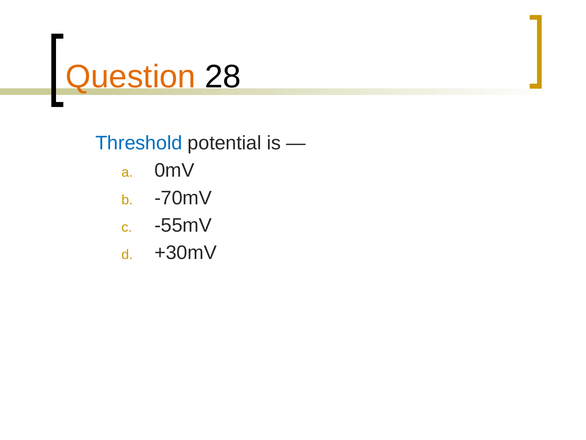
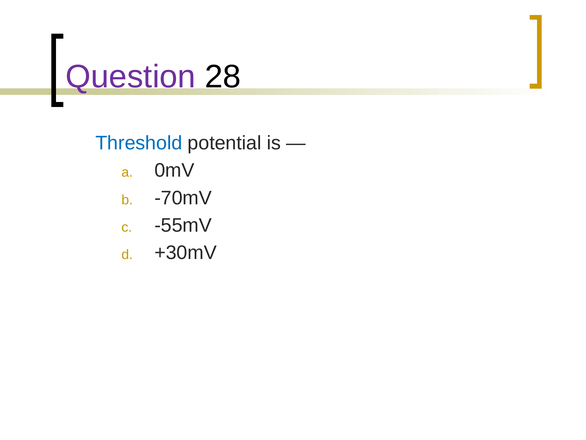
Question colour: orange -> purple
